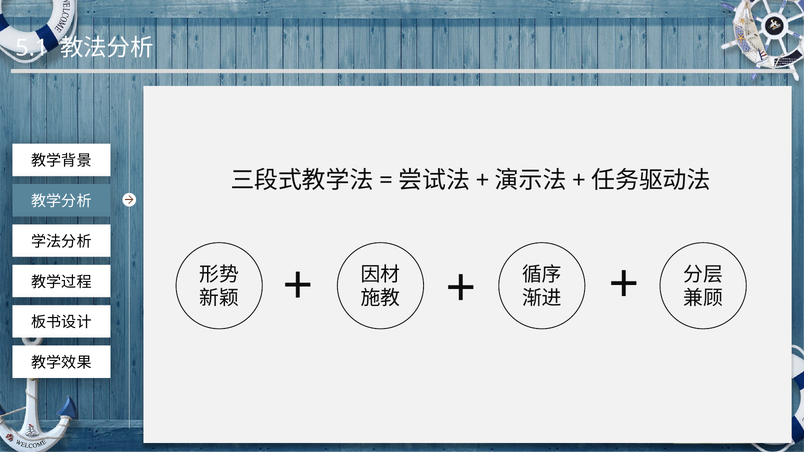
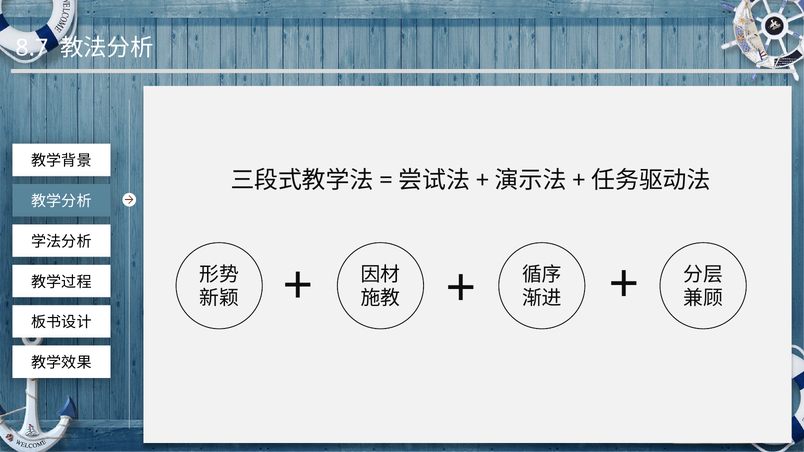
5.1: 5.1 -> 8.7
